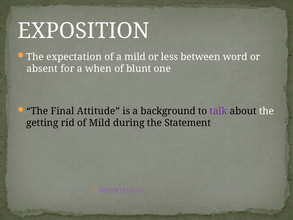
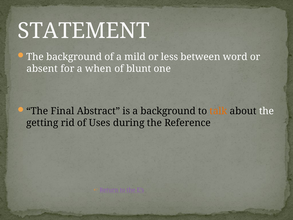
EXPOSITION: EXPOSITION -> STATEMENT
The expectation: expectation -> background
Attitude: Attitude -> Abstract
talk colour: purple -> orange
of Mild: Mild -> Uses
Statement: Statement -> Reference
